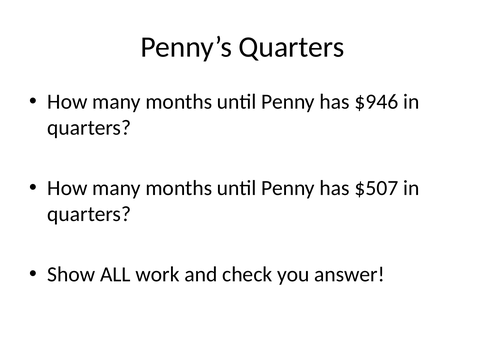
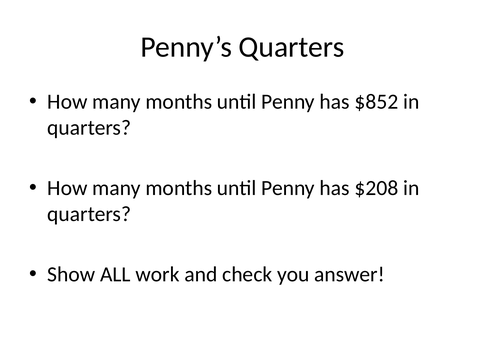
$946: $946 -> $852
$507: $507 -> $208
